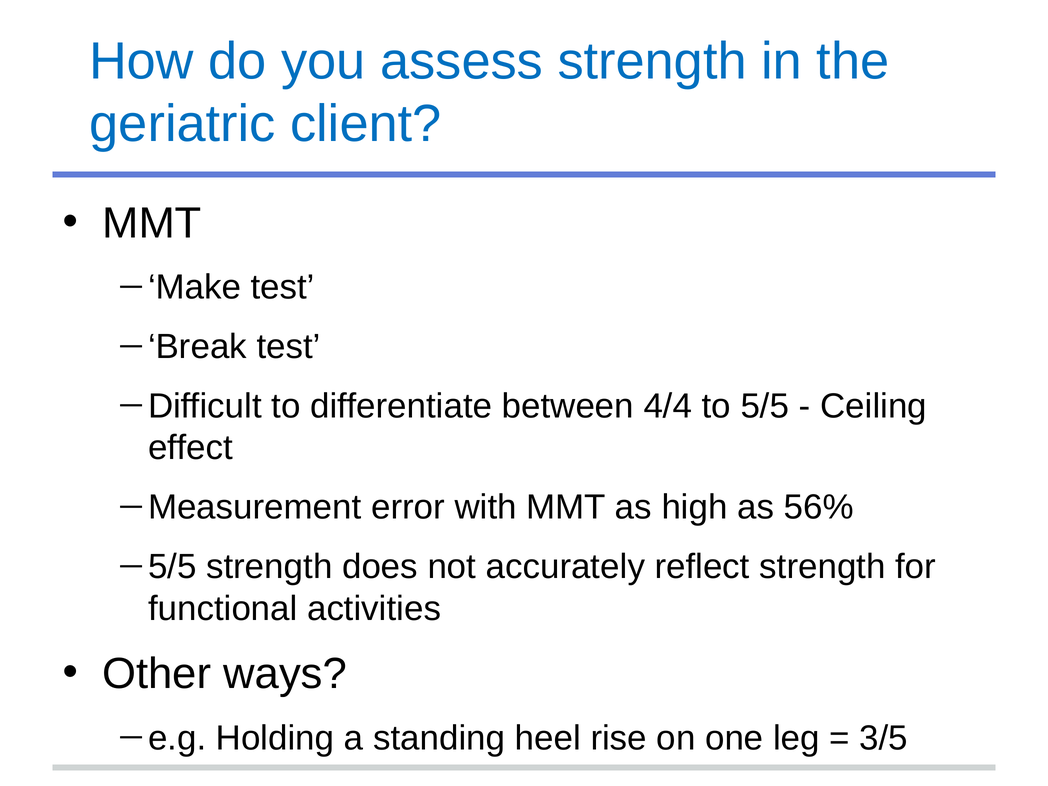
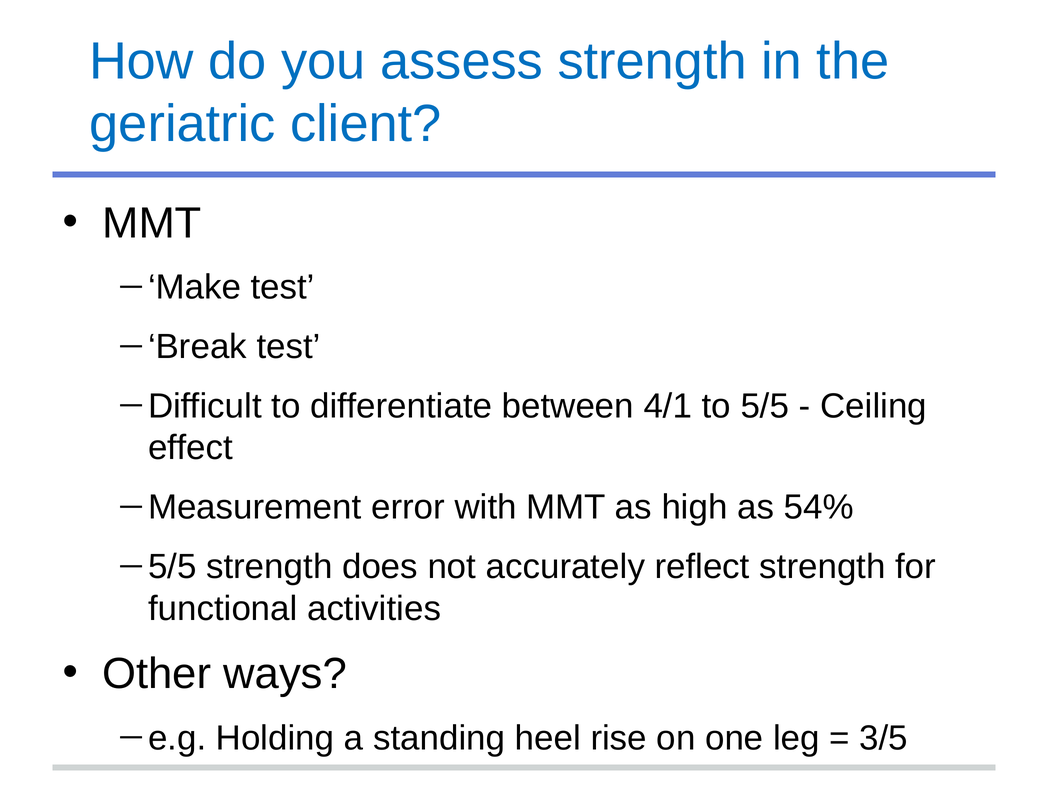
4/4: 4/4 -> 4/1
56%: 56% -> 54%
